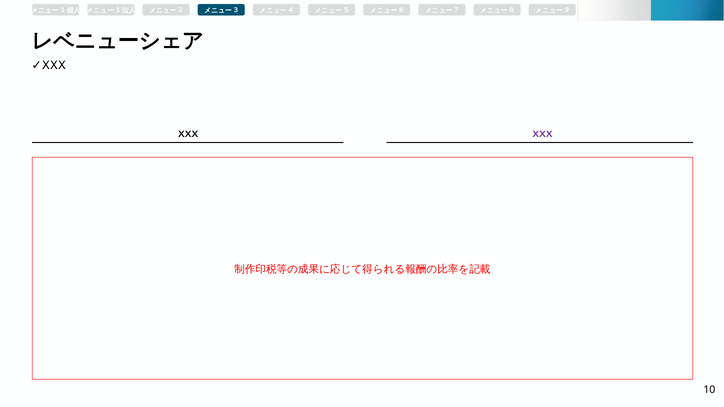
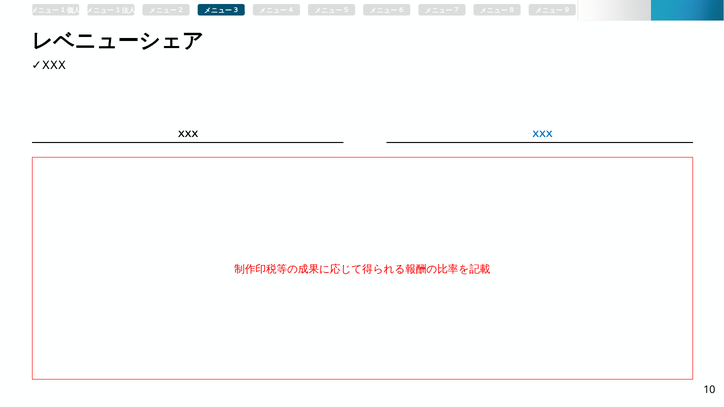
XXX at (542, 134) colour: purple -> blue
